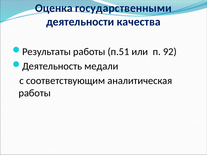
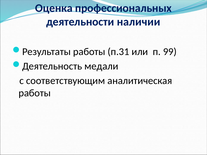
государственными: государственными -> профессиональных
качества: качества -> наличии
п.51: п.51 -> п.31
92: 92 -> 99
